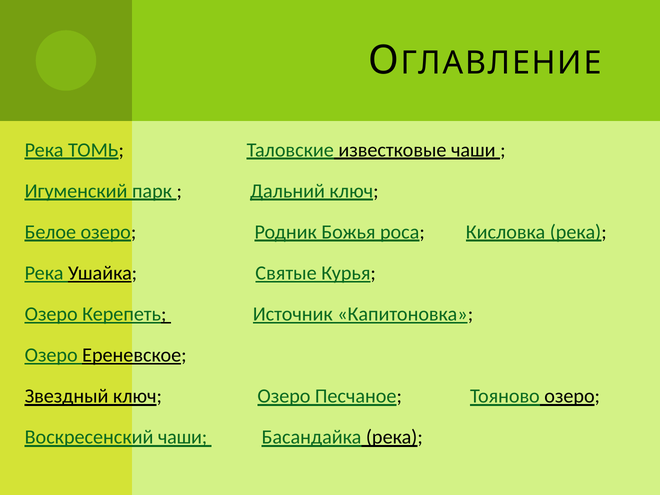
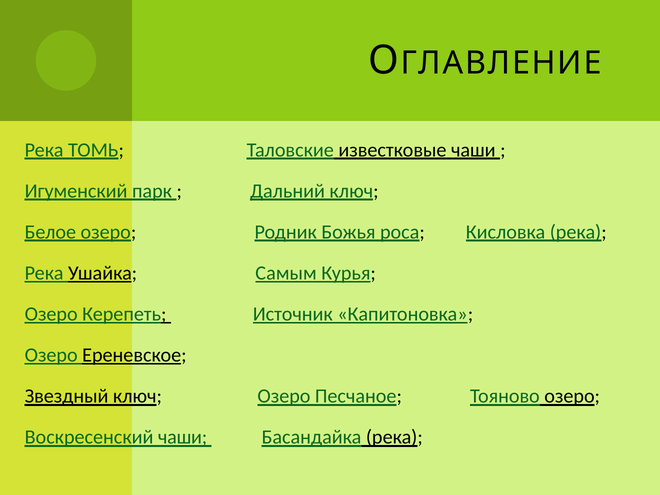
Святые: Святые -> Самым
